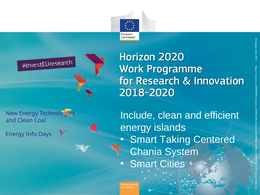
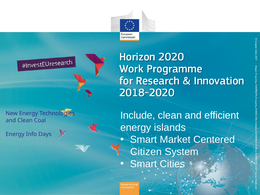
Taking: Taking -> Market
Chania: Chania -> Citizen
